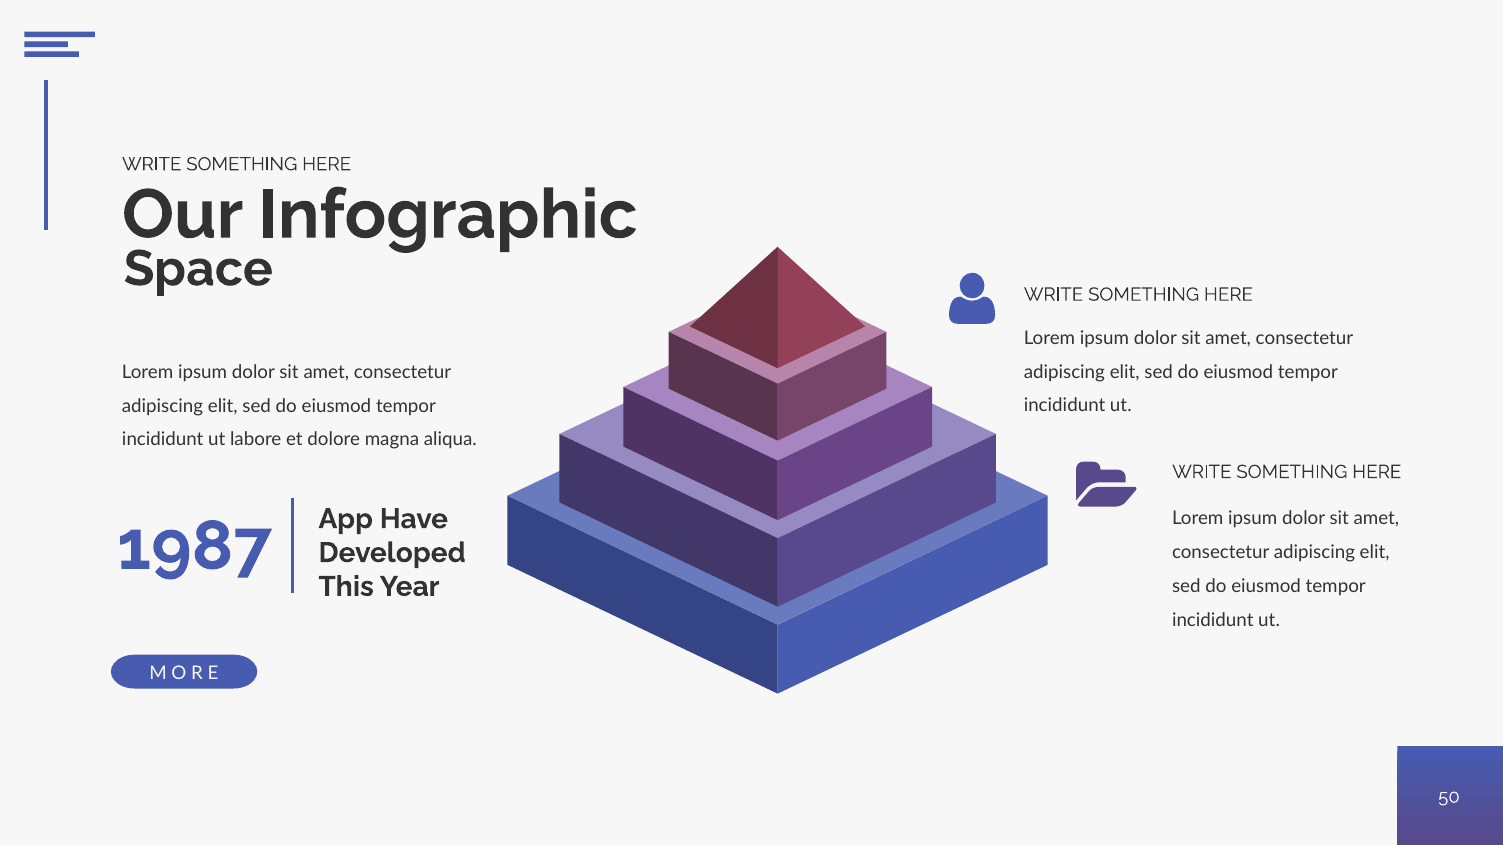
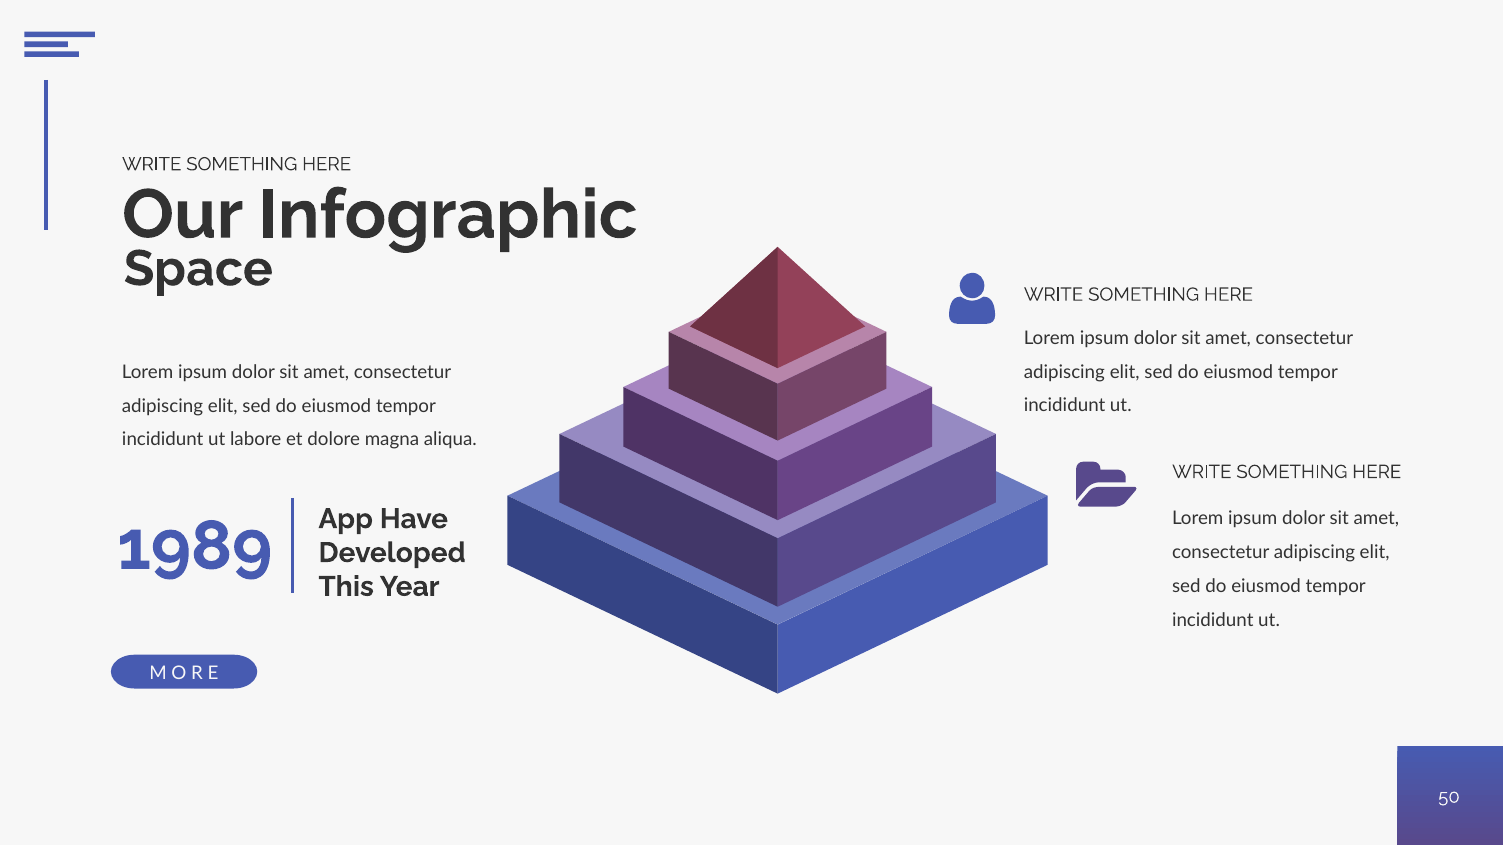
1987: 1987 -> 1989
